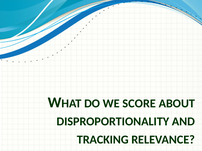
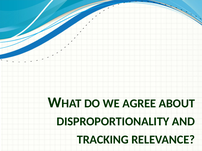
SCORE: SCORE -> AGREE
